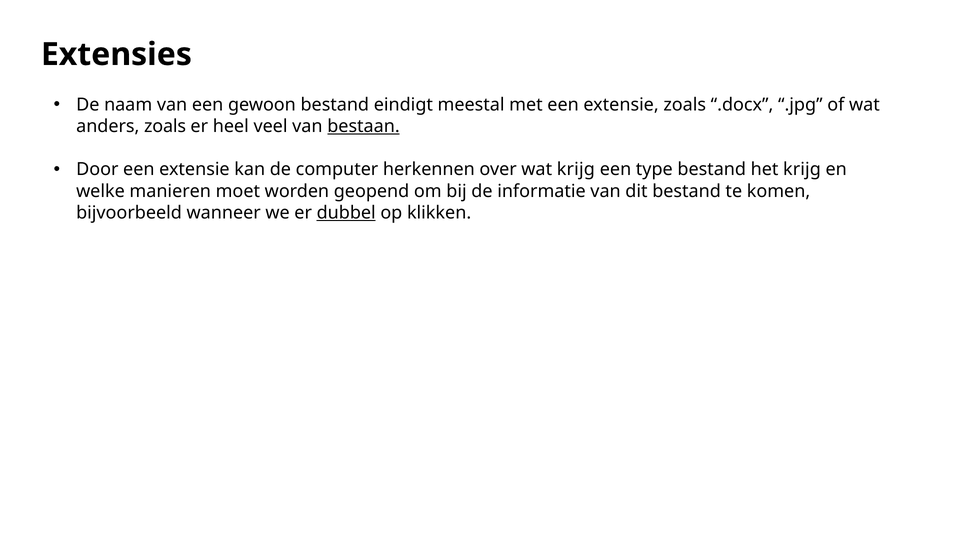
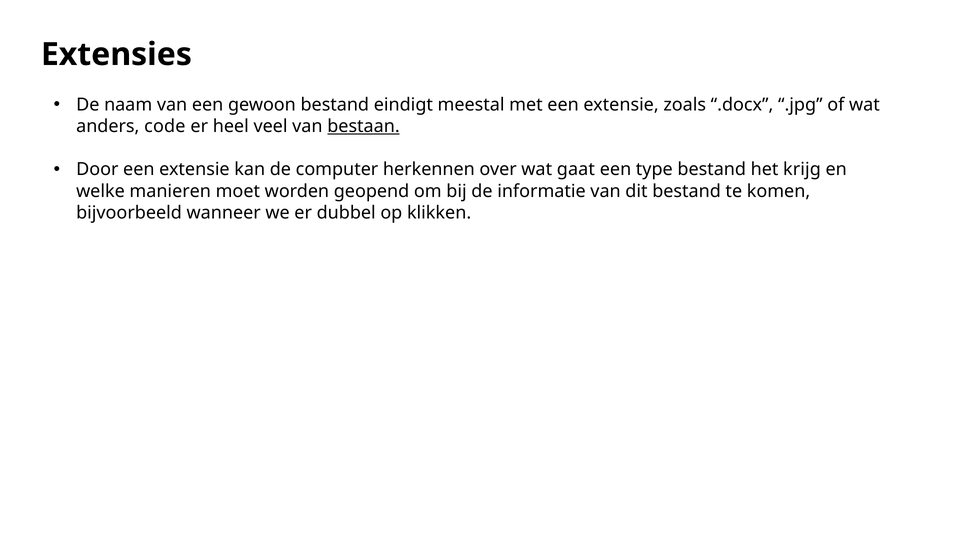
anders zoals: zoals -> code
wat krijg: krijg -> gaat
dubbel underline: present -> none
